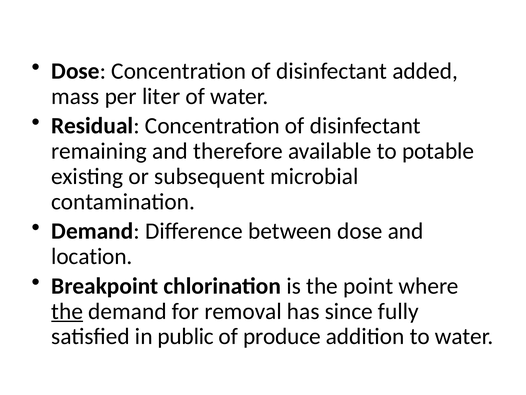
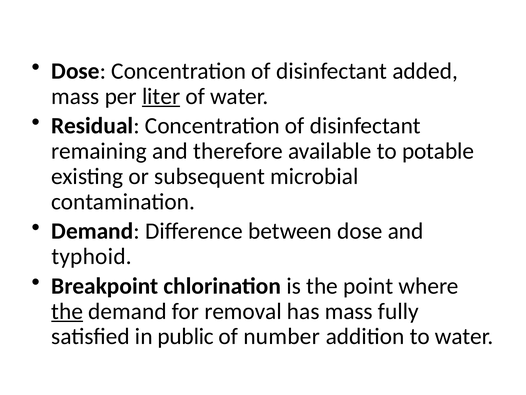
liter underline: none -> present
location: location -> typhoid
has since: since -> mass
produce: produce -> number
